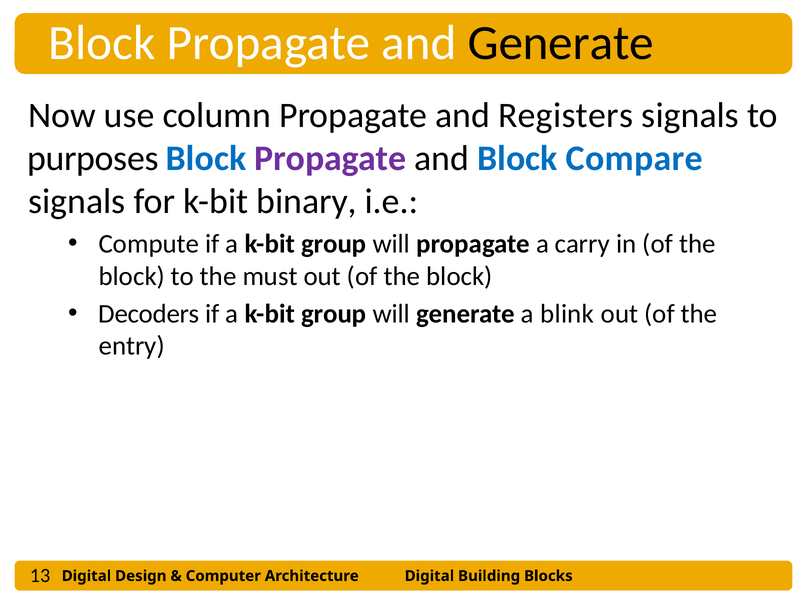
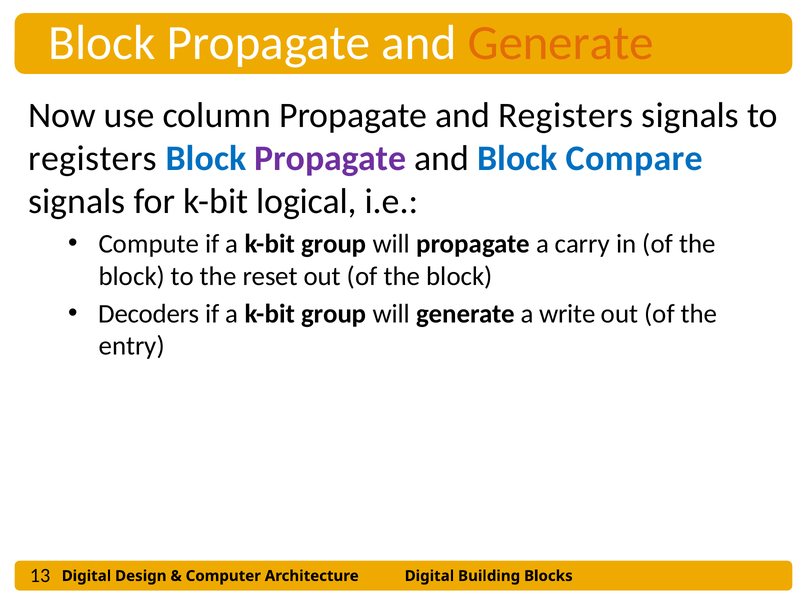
Generate at (561, 43) colour: black -> orange
purposes at (93, 158): purposes -> registers
binary: binary -> logical
must: must -> reset
blink: blink -> write
